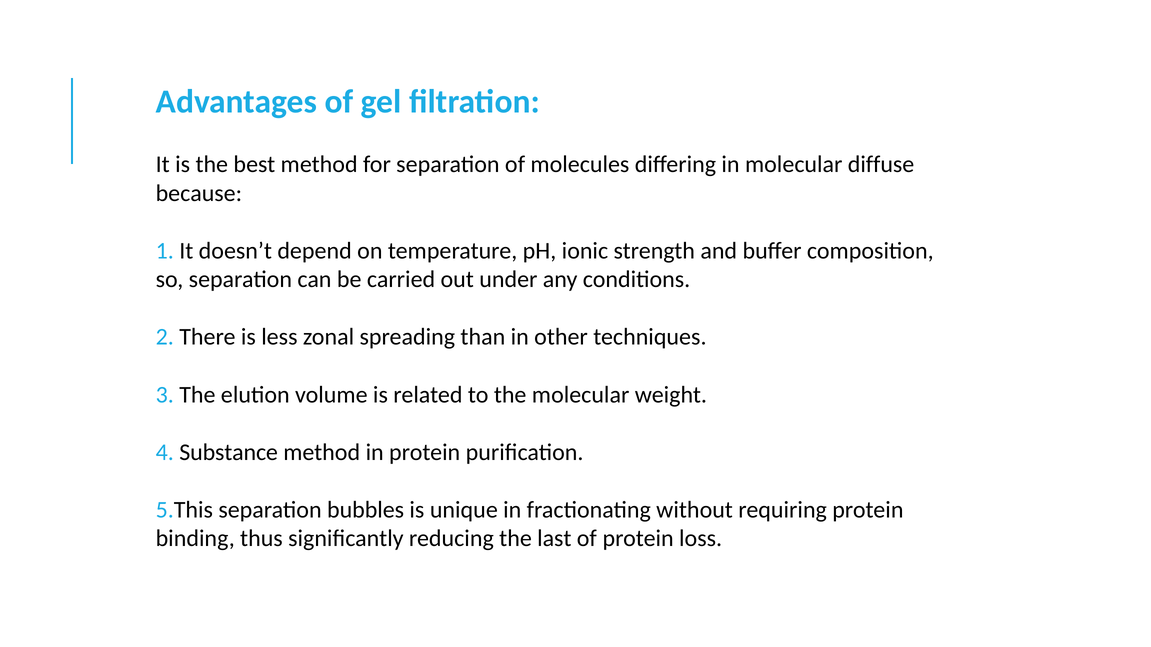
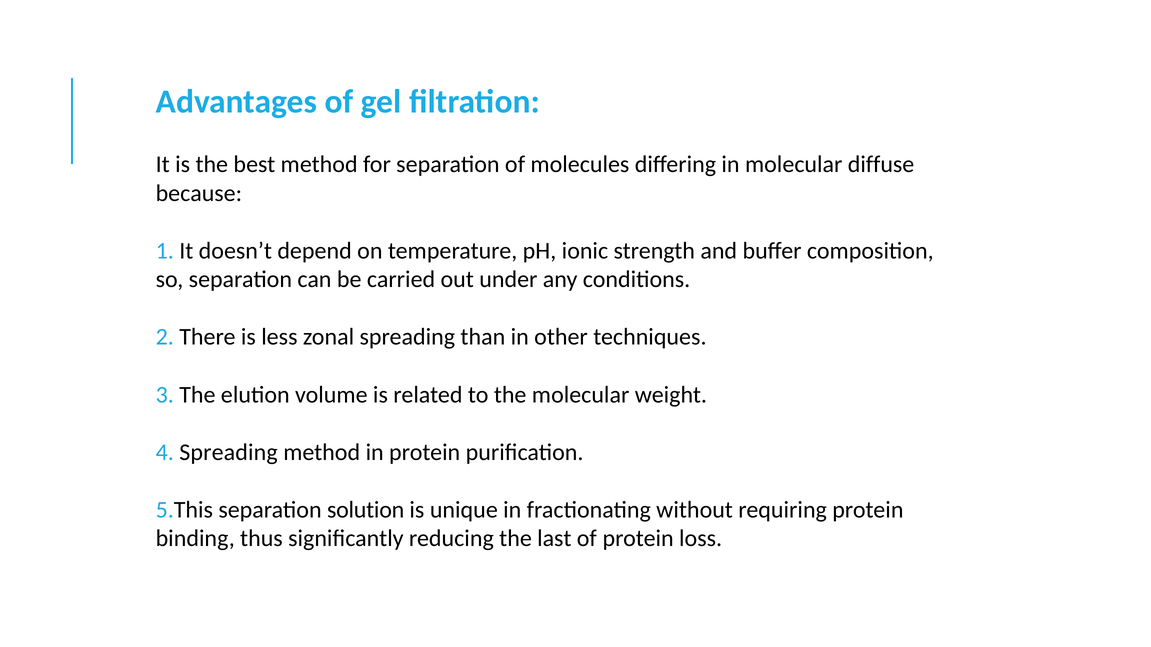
4 Substance: Substance -> Spreading
bubbles: bubbles -> solution
